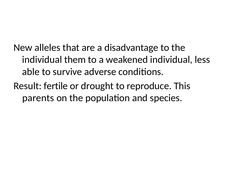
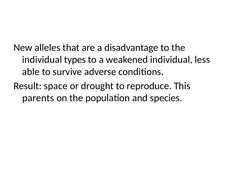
them: them -> types
fertile: fertile -> space
